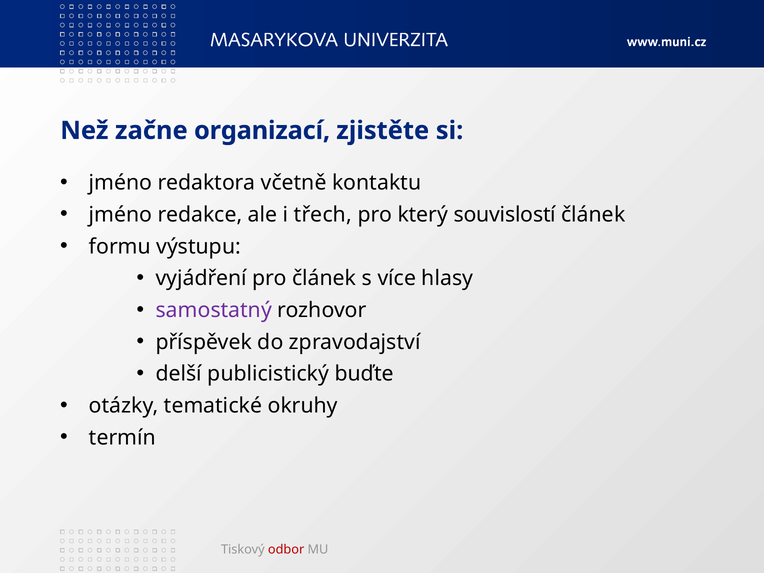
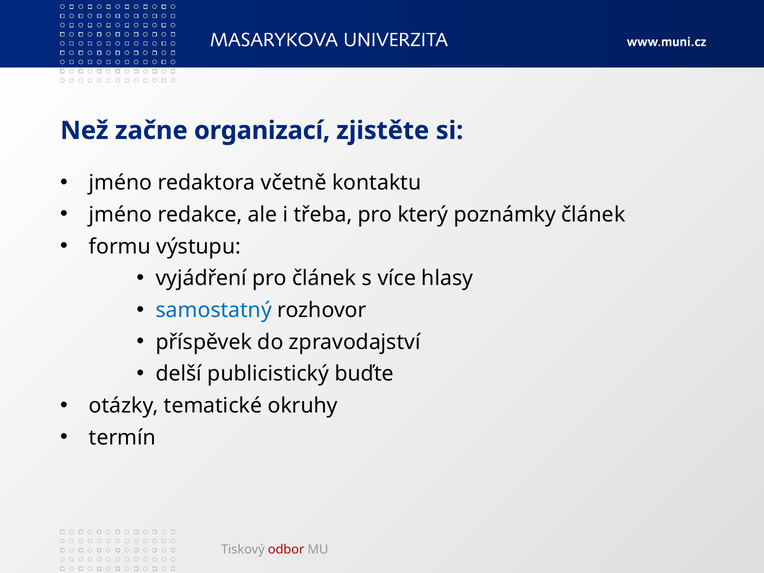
třech: třech -> třeba
souvislostí: souvislostí -> poznámky
samostatný colour: purple -> blue
